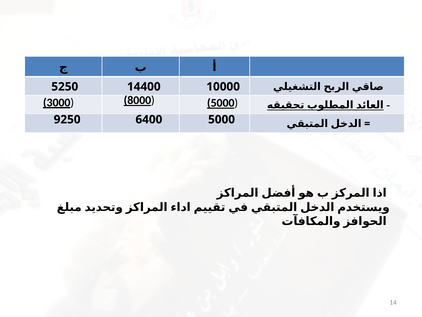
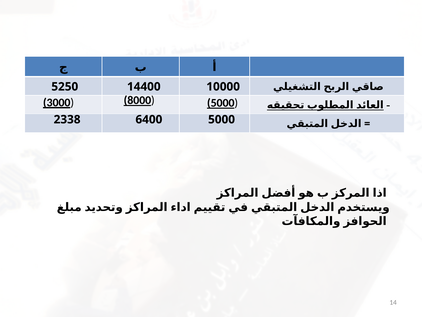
9250: 9250 -> 2338
